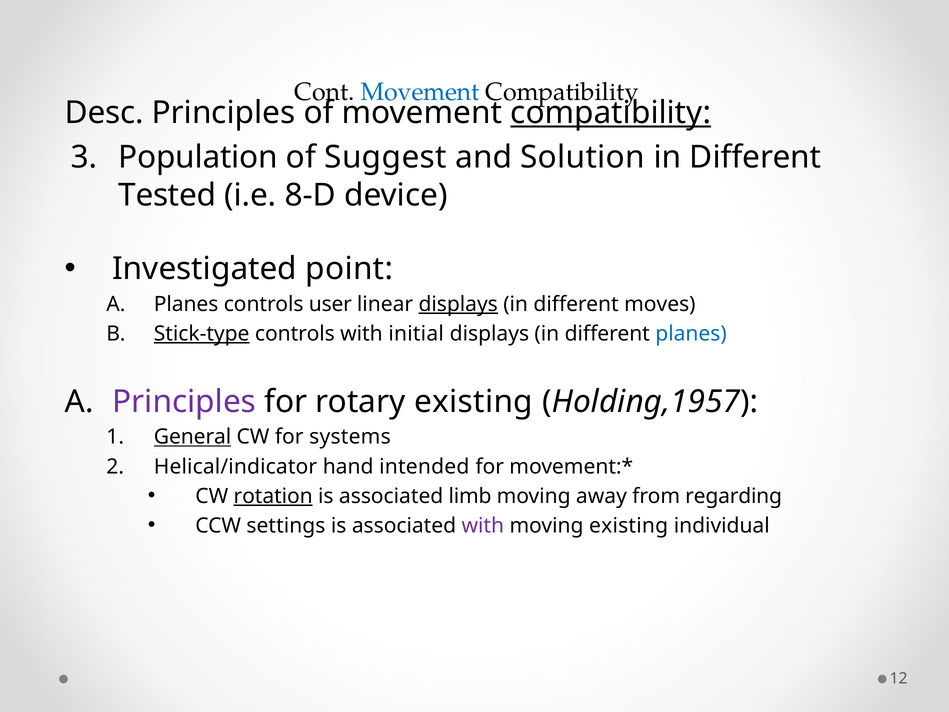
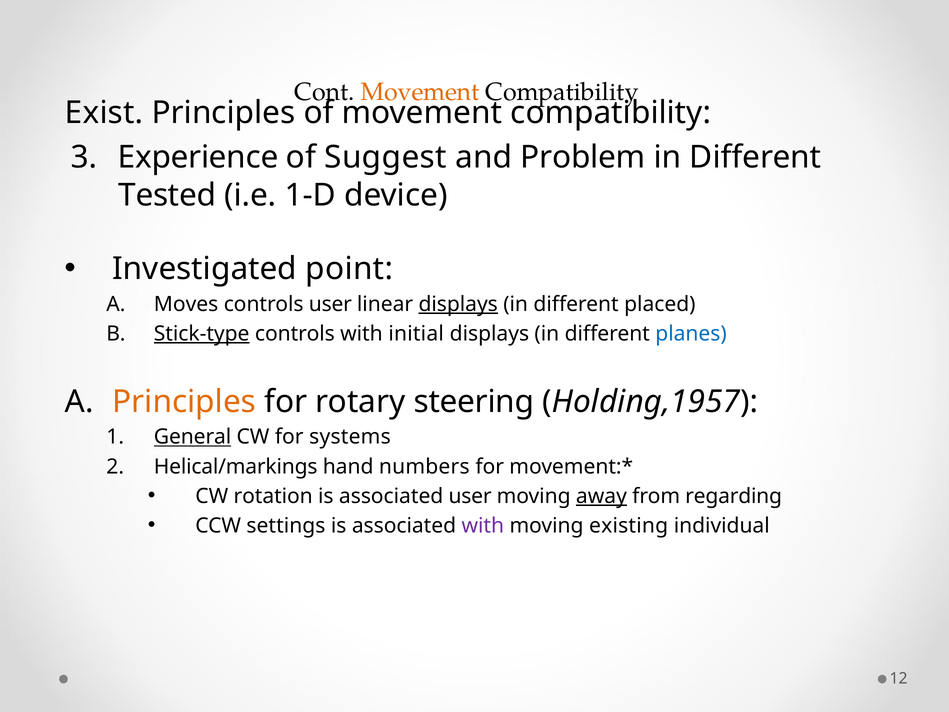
Movement at (420, 92) colour: blue -> orange
Desc: Desc -> Exist
compatibility at (611, 113) underline: present -> none
Population: Population -> Experience
Solution: Solution -> Problem
8-D: 8-D -> 1-D
Planes at (186, 304): Planes -> Moves
moves: moves -> placed
Principles at (184, 402) colour: purple -> orange
rotary existing: existing -> steering
Helical/indicator: Helical/indicator -> Helical/markings
intended: intended -> numbers
rotation underline: present -> none
associated limb: limb -> user
away underline: none -> present
